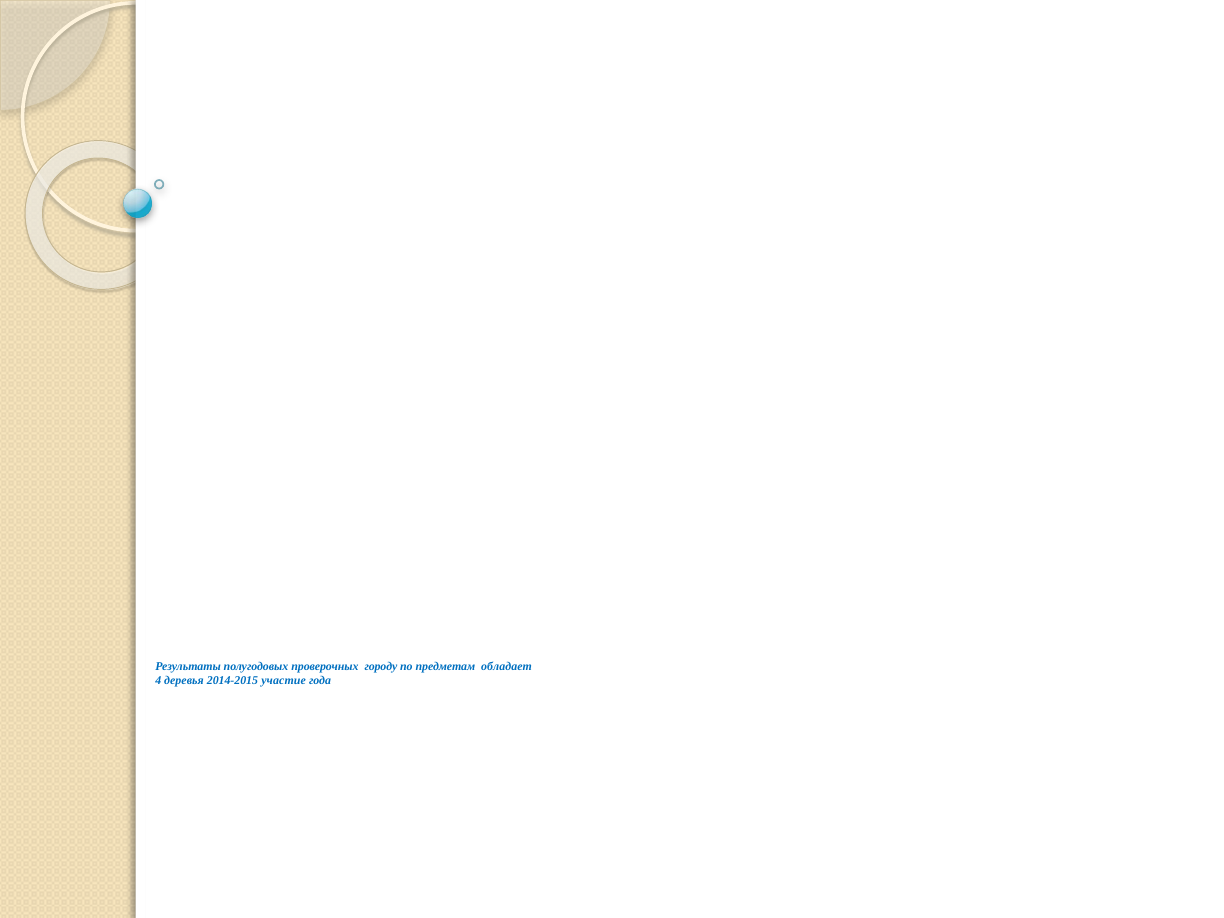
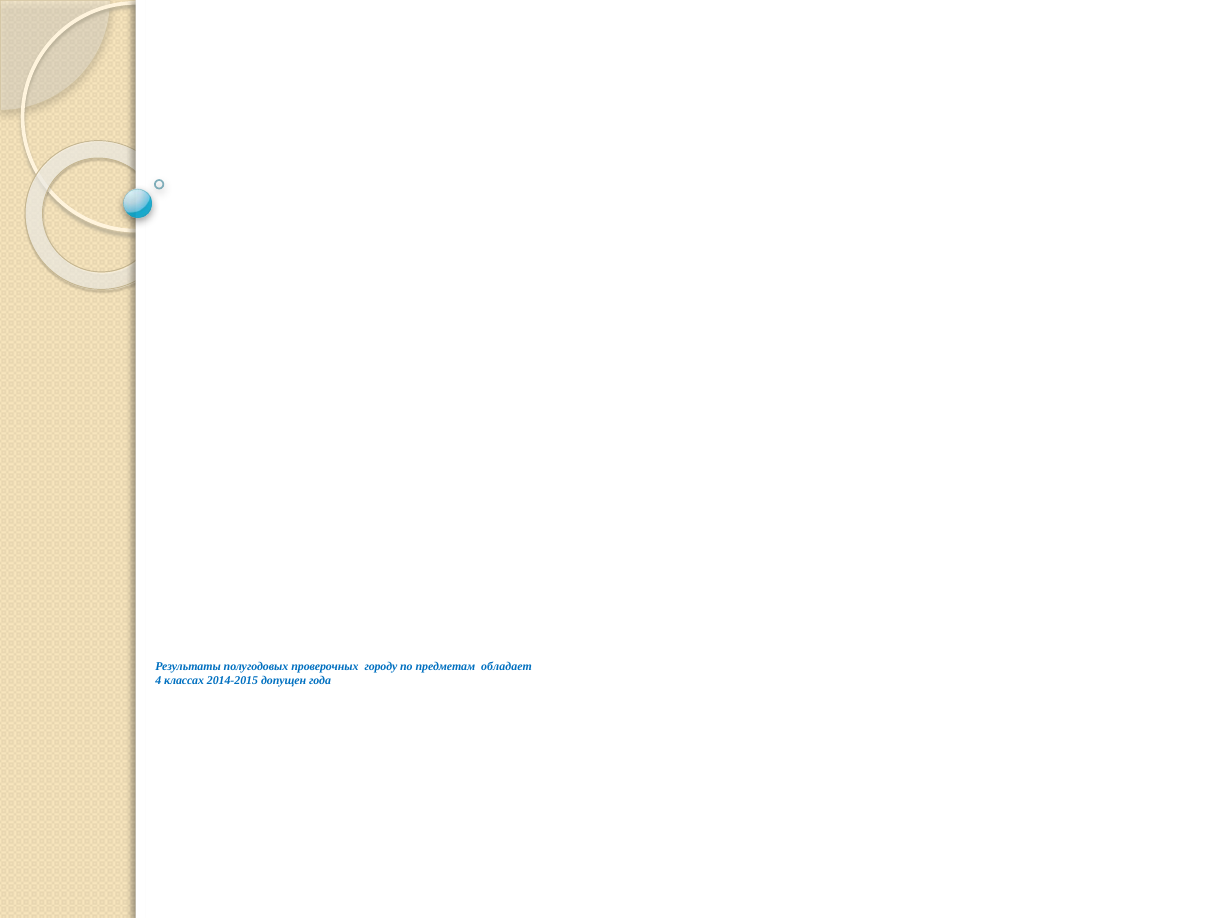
деревья: деревья -> классах
участие: участие -> допущен
